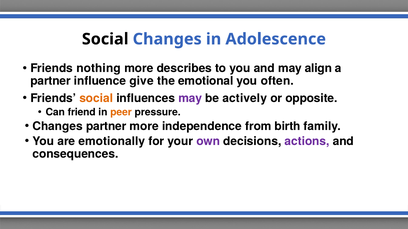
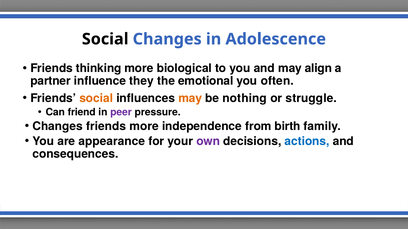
nothing: nothing -> thinking
describes: describes -> biological
give: give -> they
may at (190, 98) colour: purple -> orange
actively: actively -> nothing
opposite: opposite -> struggle
peer colour: orange -> purple
Changes partner: partner -> friends
emotionally: emotionally -> appearance
actions colour: purple -> blue
